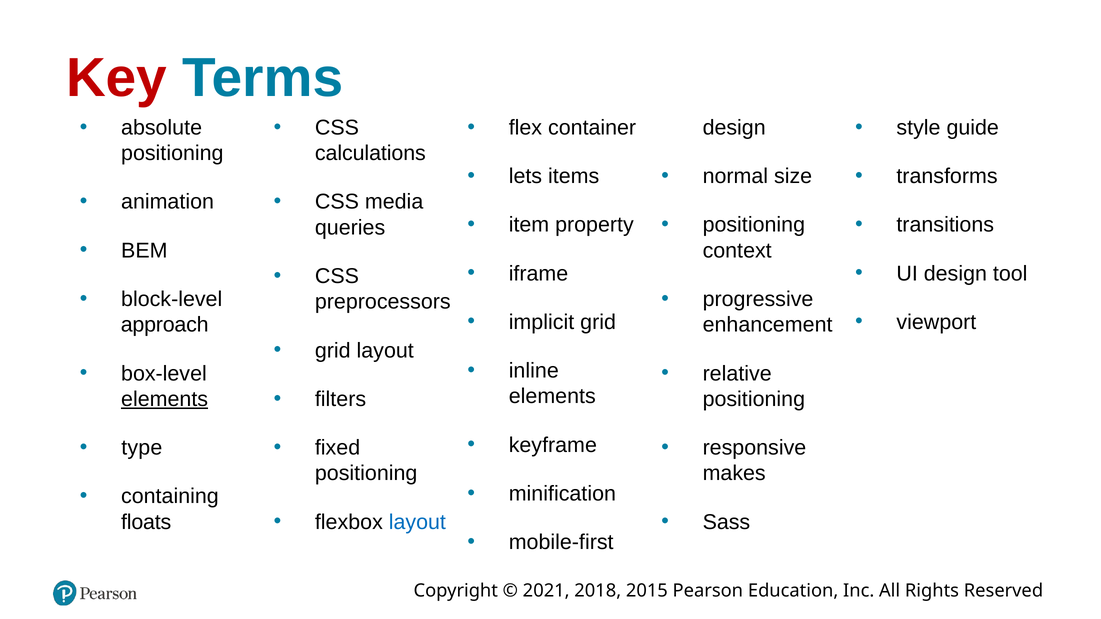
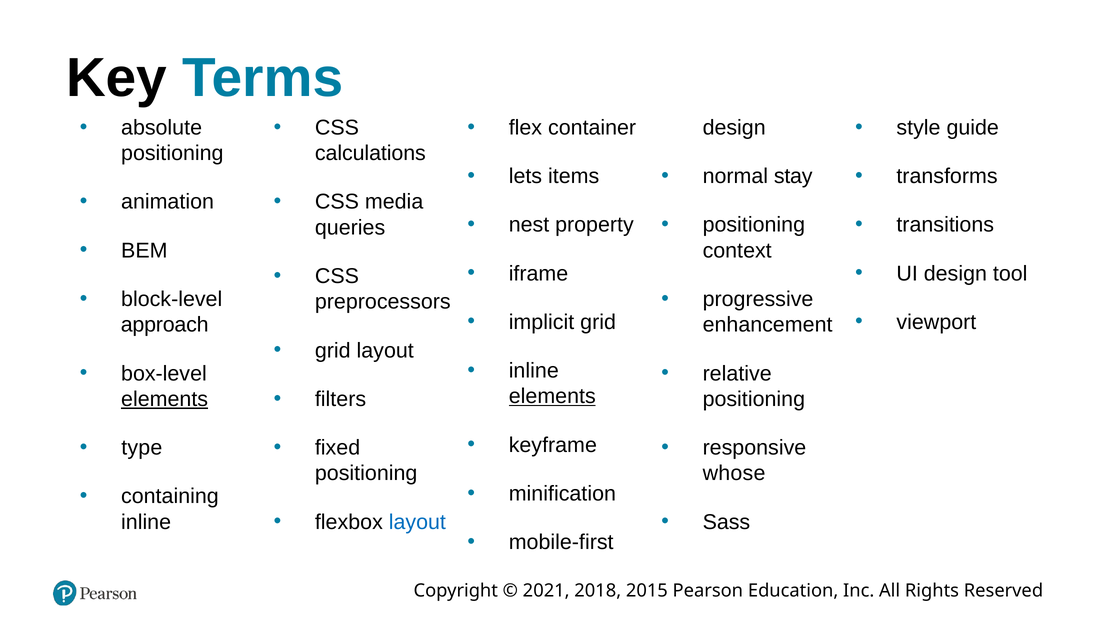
Key colour: red -> black
size: size -> stay
item: item -> nest
elements at (552, 397) underline: none -> present
makes: makes -> whose
floats at (146, 522): floats -> inline
